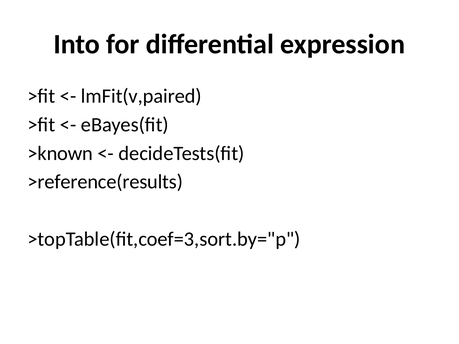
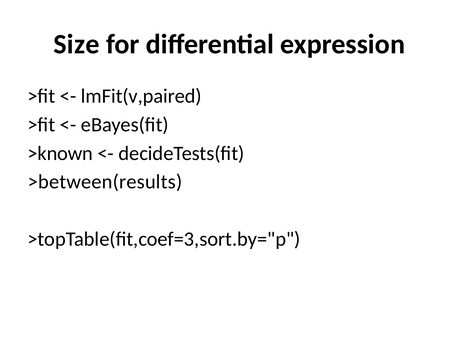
Into: Into -> Size
>reference(results: >reference(results -> >between(results
